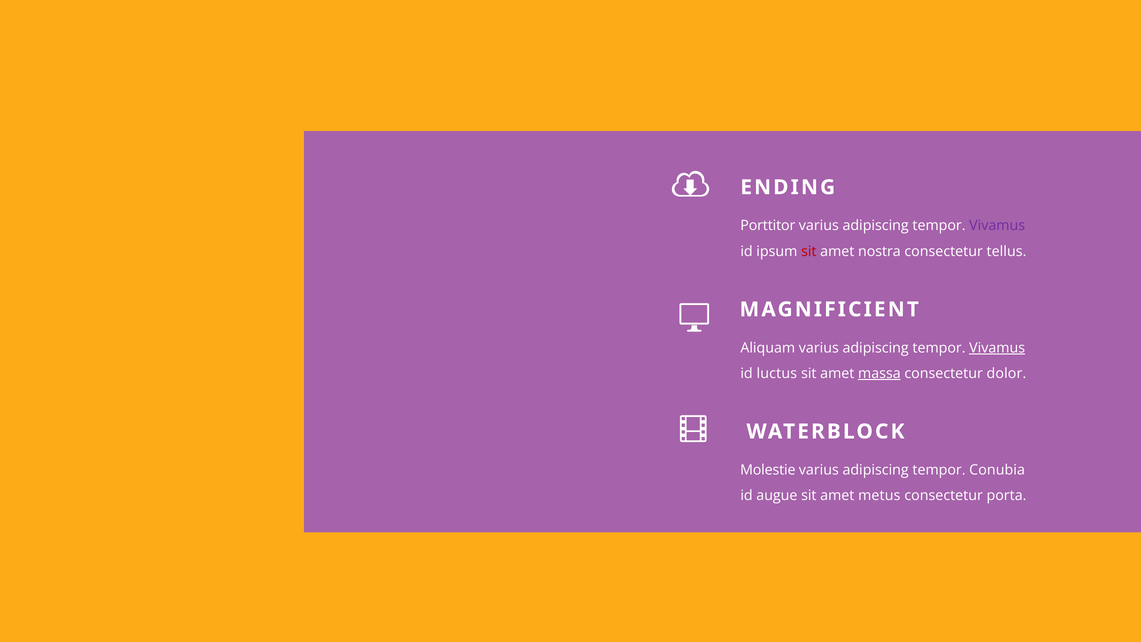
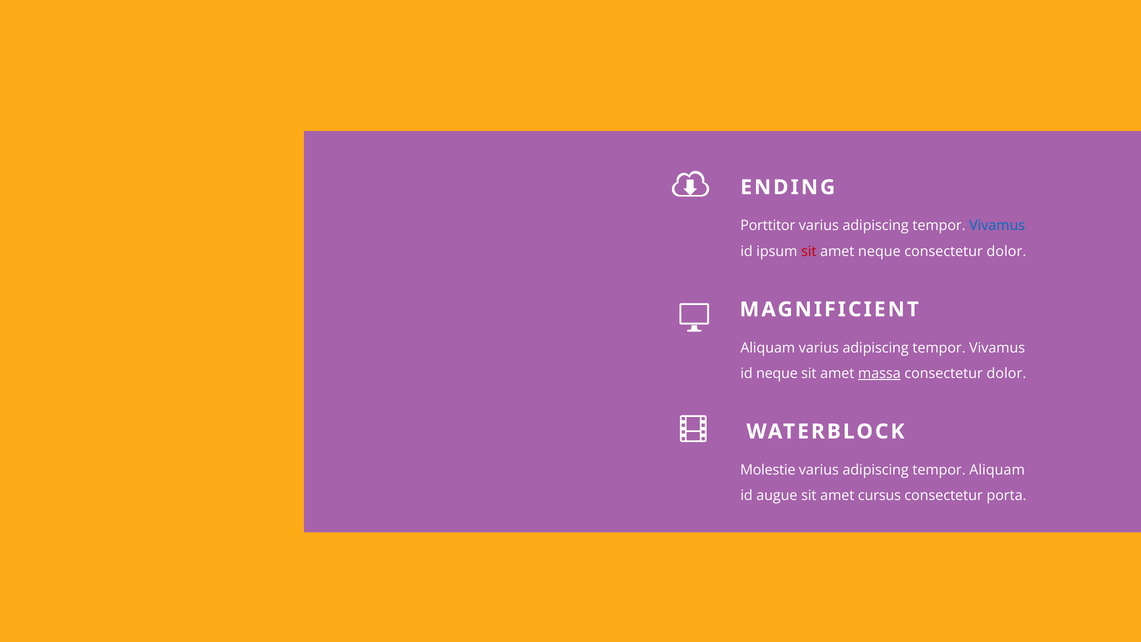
Vivamus at (997, 226) colour: purple -> blue
amet nostra: nostra -> neque
tellus at (1006, 251): tellus -> dolor
Vivamus at (997, 348) underline: present -> none
id luctus: luctus -> neque
tempor Conubia: Conubia -> Aliquam
metus: metus -> cursus
